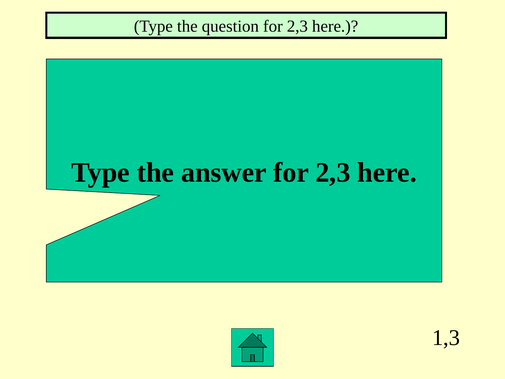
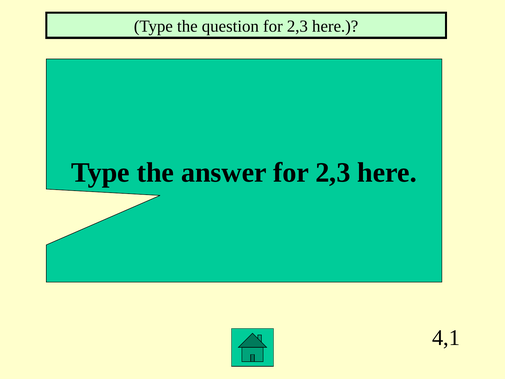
1,3: 1,3 -> 4,1
